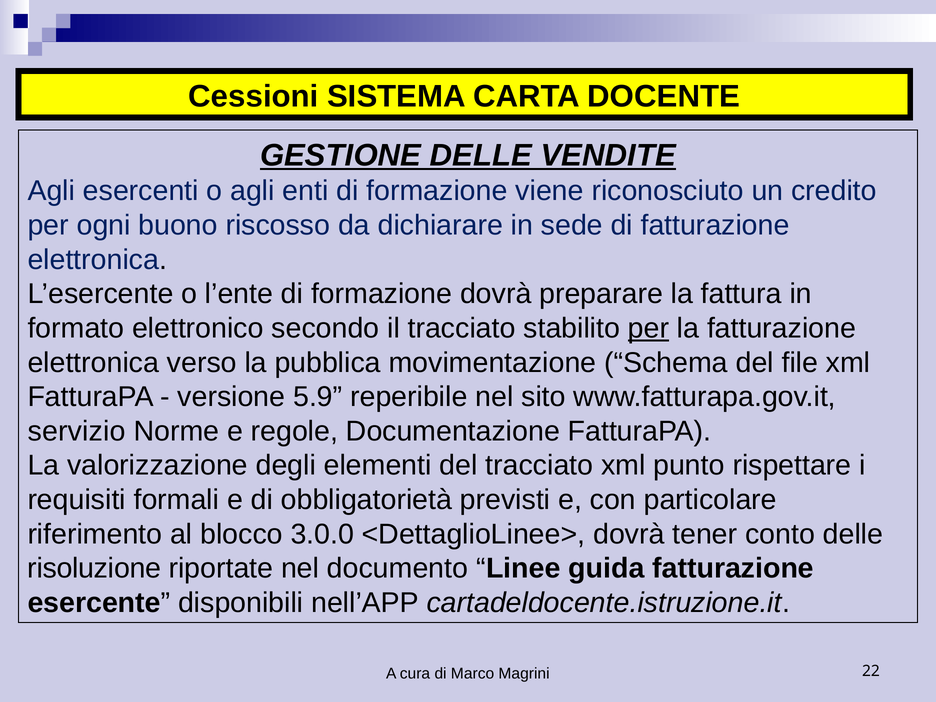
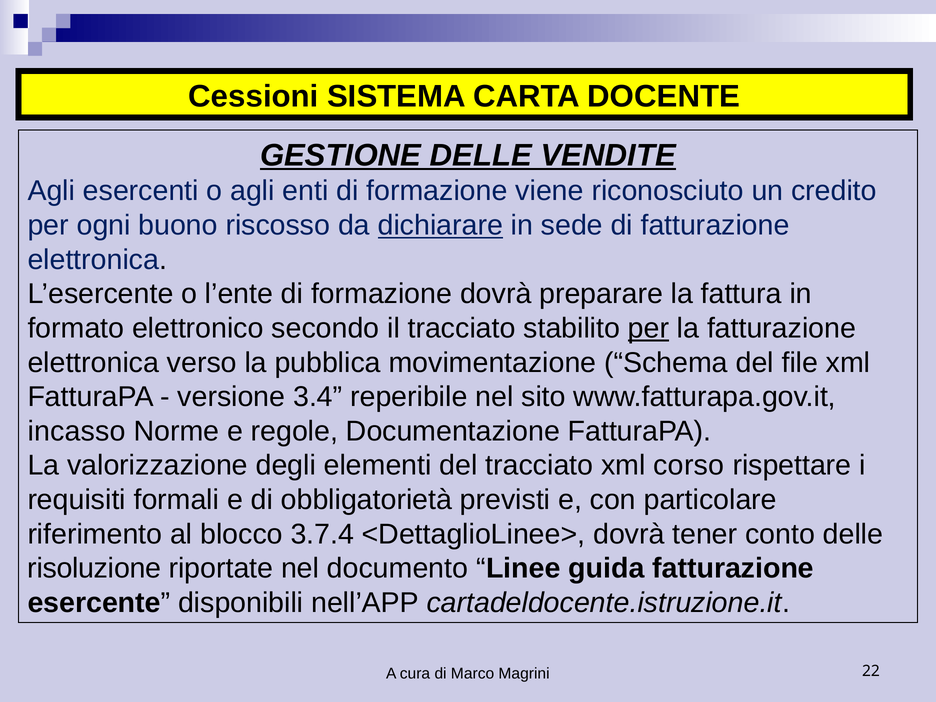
dichiarare underline: none -> present
5.9: 5.9 -> 3.4
servizio: servizio -> incasso
punto: punto -> corso
3.0.0: 3.0.0 -> 3.7.4
